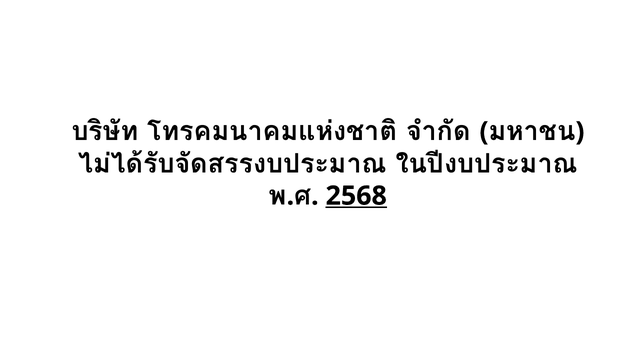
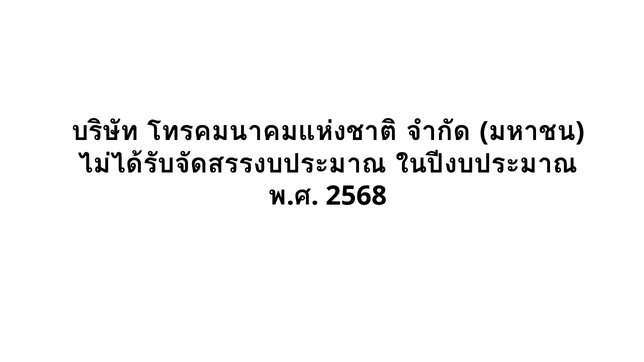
2568 underline: present -> none
